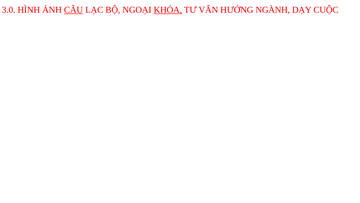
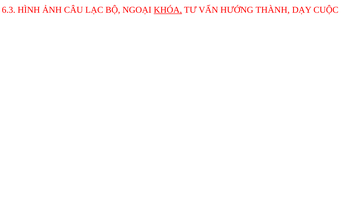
3.0: 3.0 -> 6.3
CÂU underline: present -> none
NGÀNH: NGÀNH -> THÀNH
